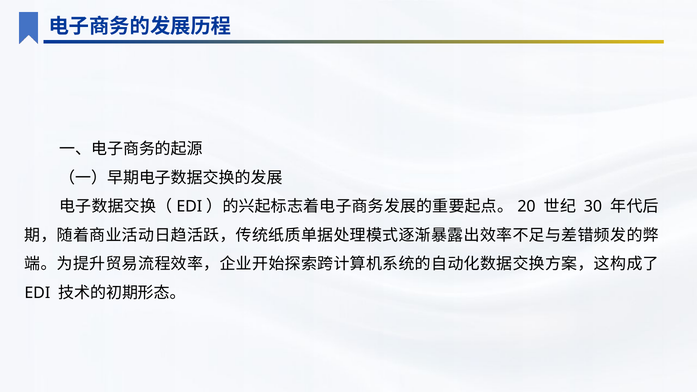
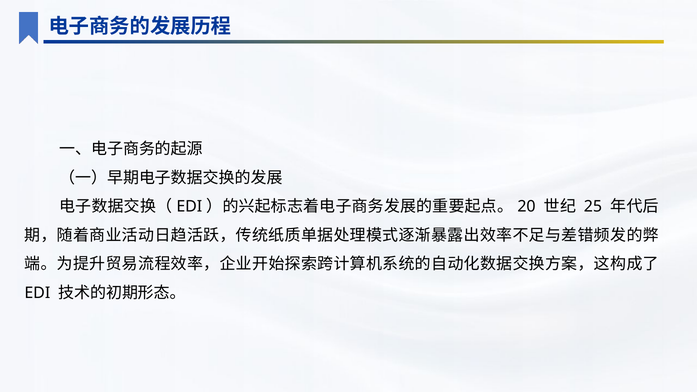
30: 30 -> 25
